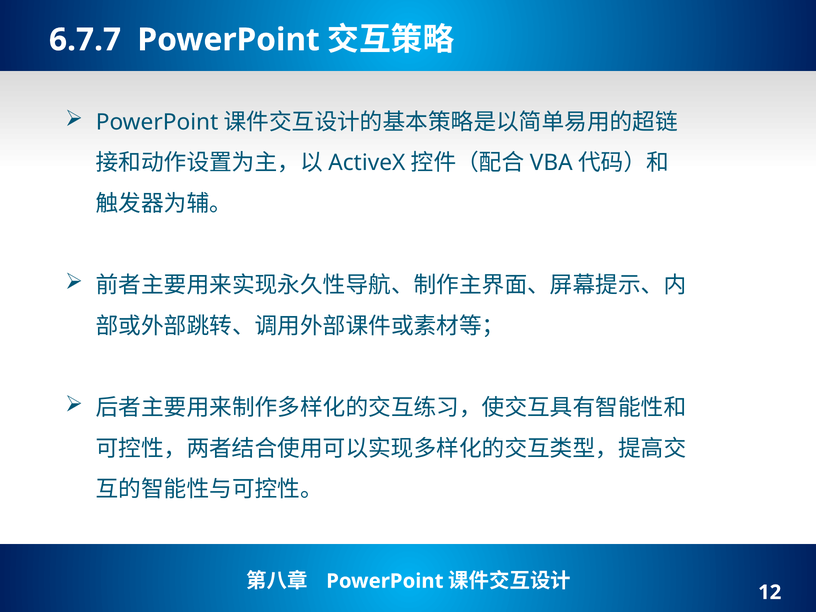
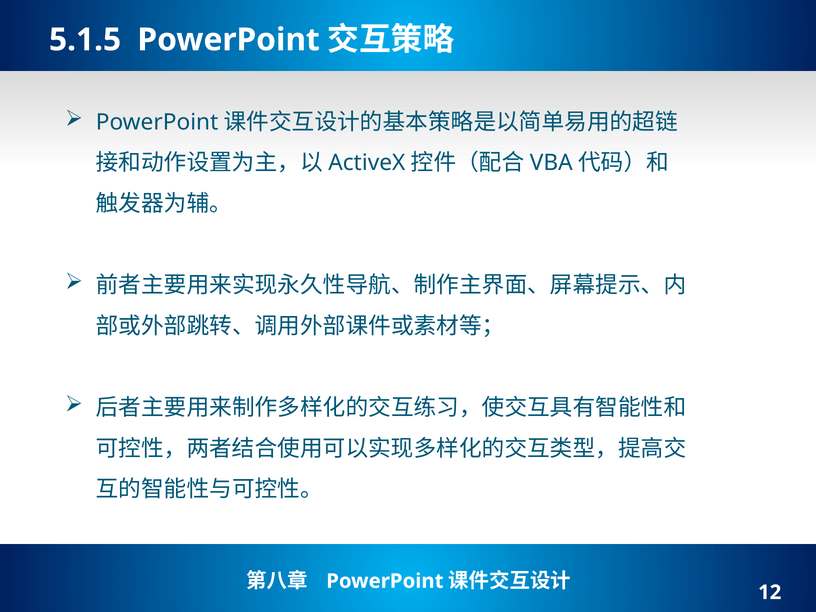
6.7.7: 6.7.7 -> 5.1.5
